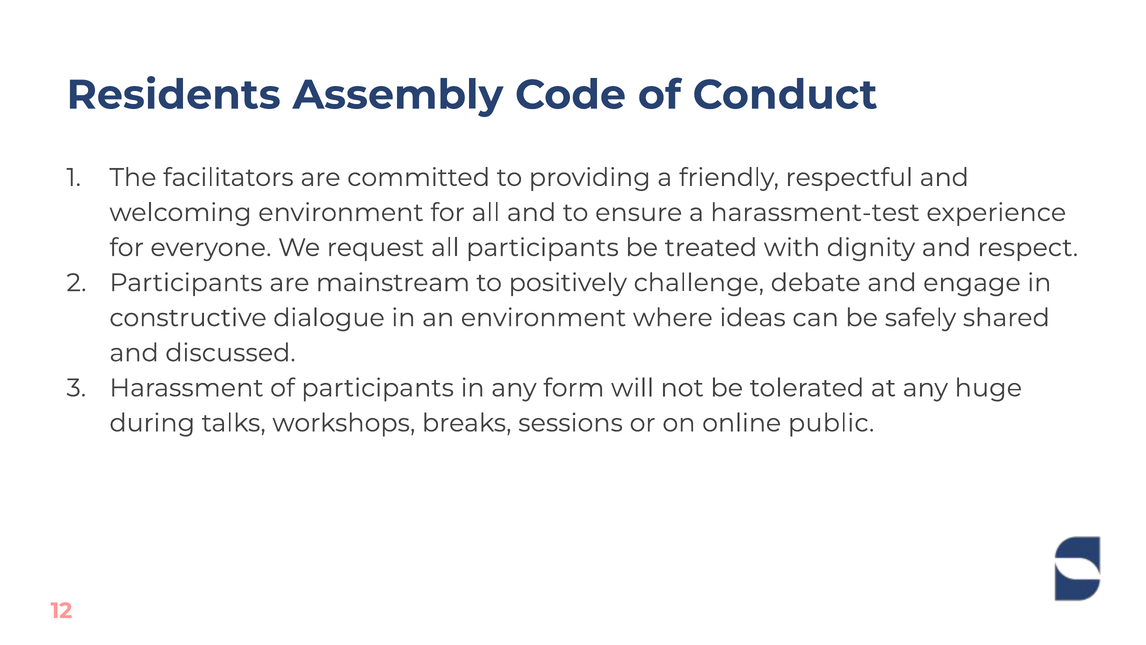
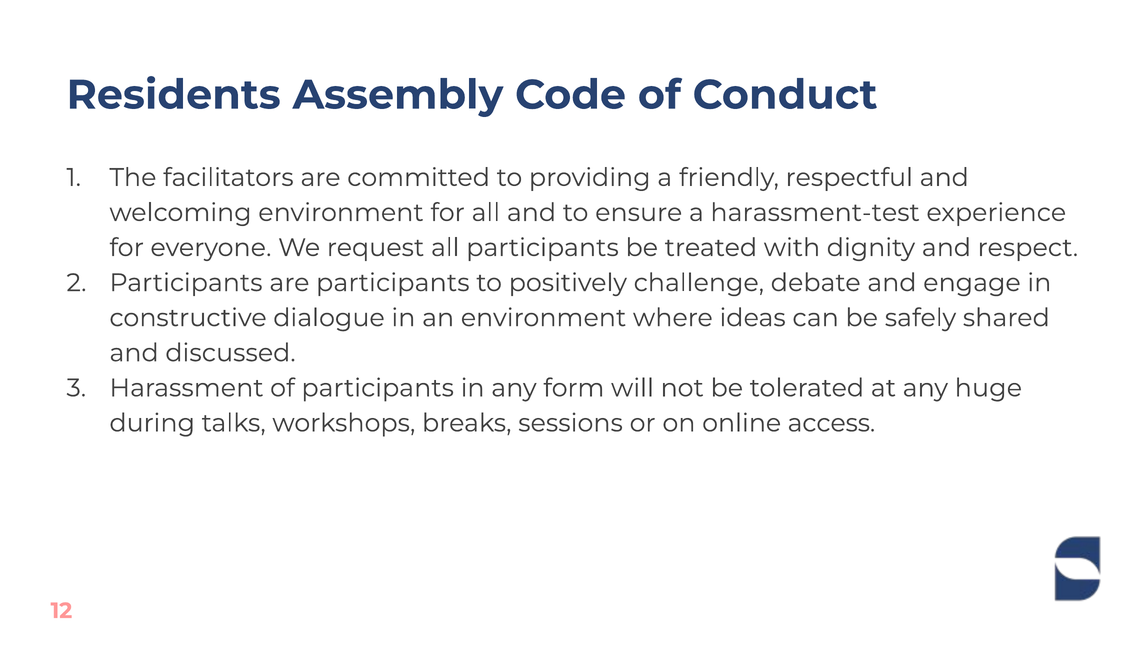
are mainstream: mainstream -> participants
public: public -> access
